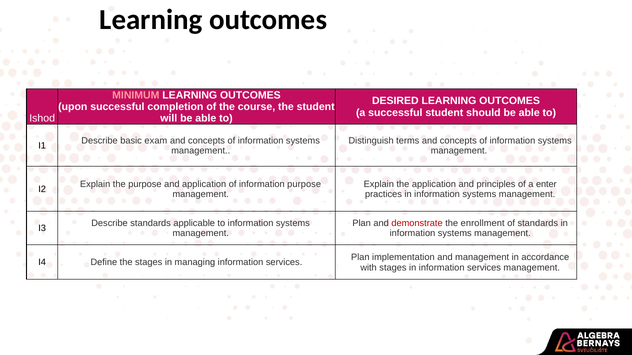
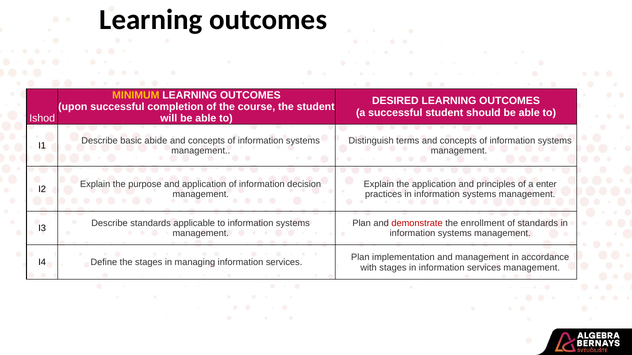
MINIMUM colour: pink -> yellow
exam: exam -> abide
information purpose: purpose -> decision
